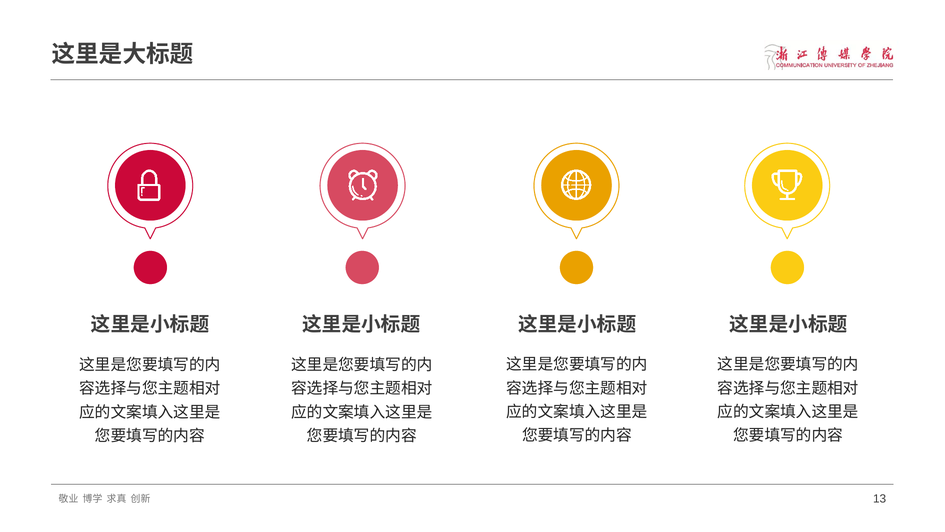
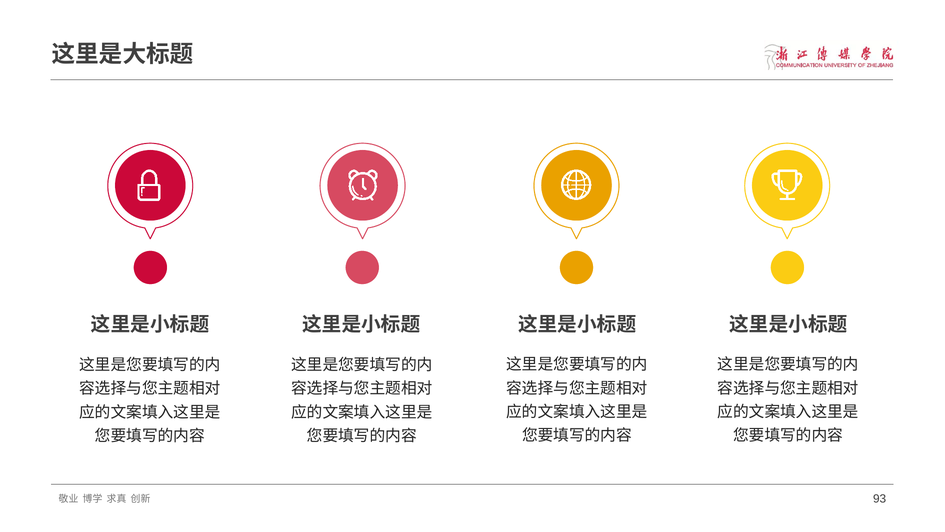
13: 13 -> 93
